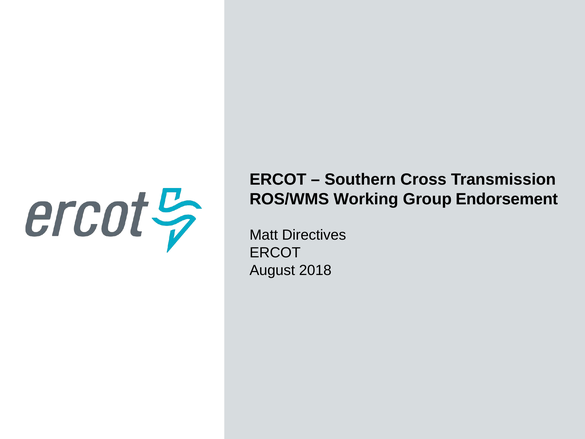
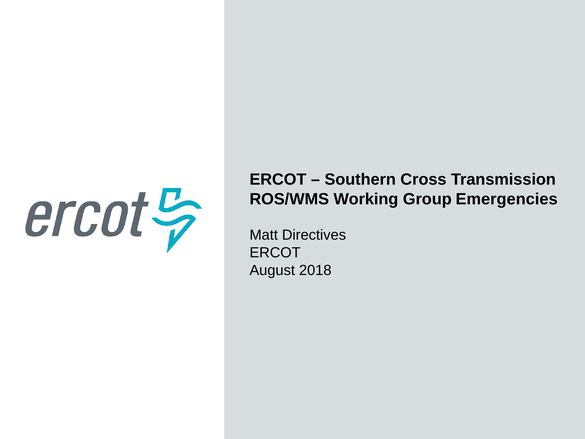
Endorsement: Endorsement -> Emergencies
